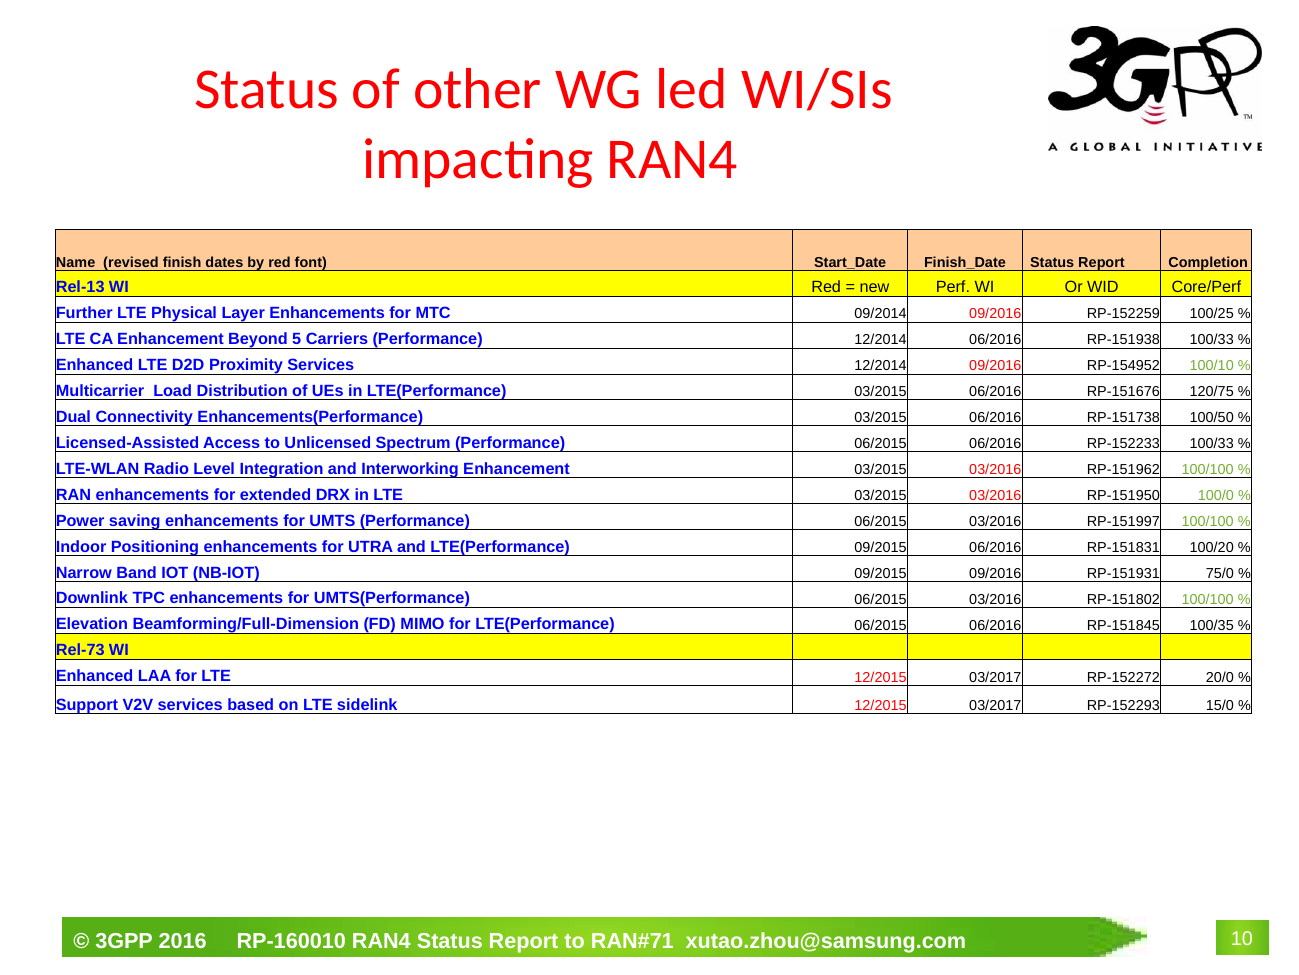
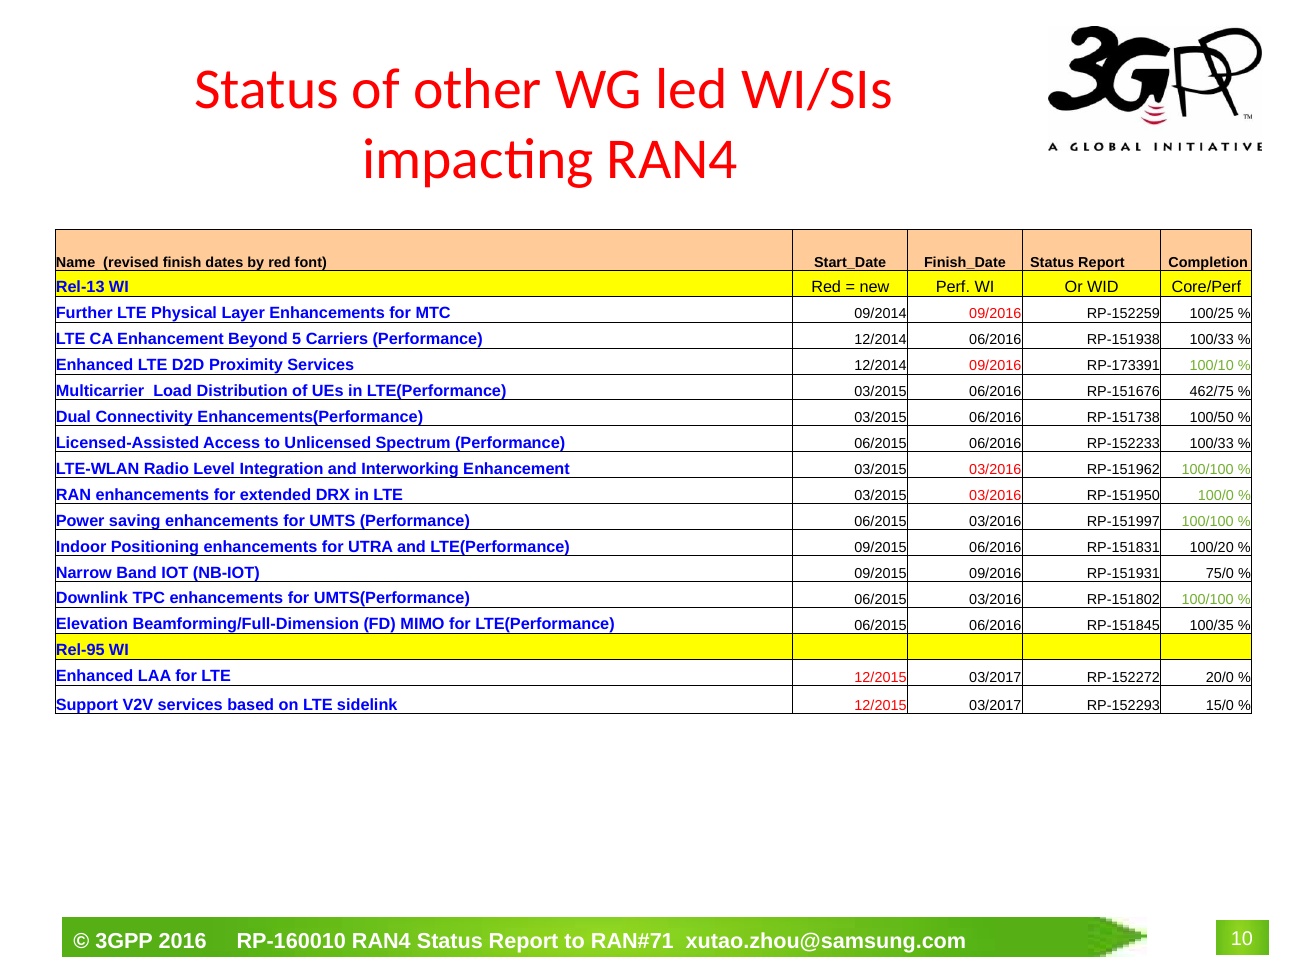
RP-154952: RP-154952 -> RP-173391
120/75: 120/75 -> 462/75
Rel-73: Rel-73 -> Rel-95
